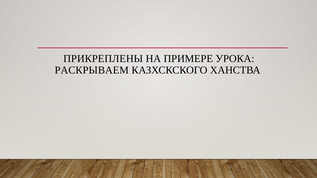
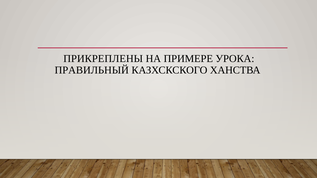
РАСКРЫВАЕМ: РАСКРЫВАЕМ -> ПРАВИЛЬНЫЙ
